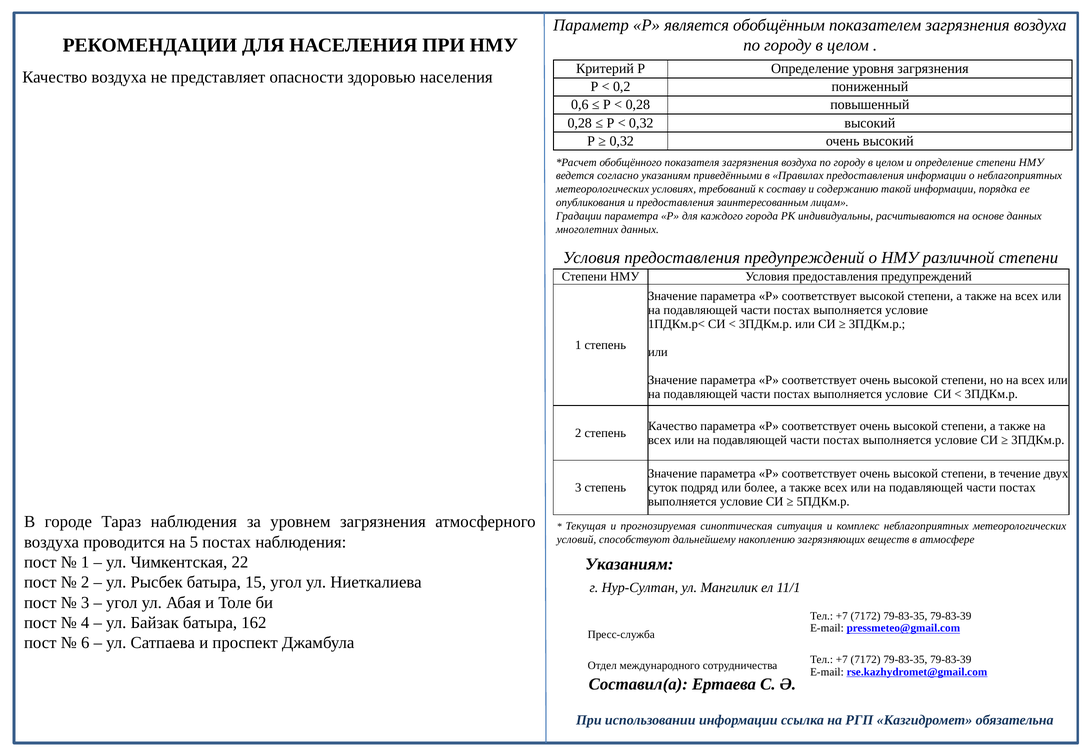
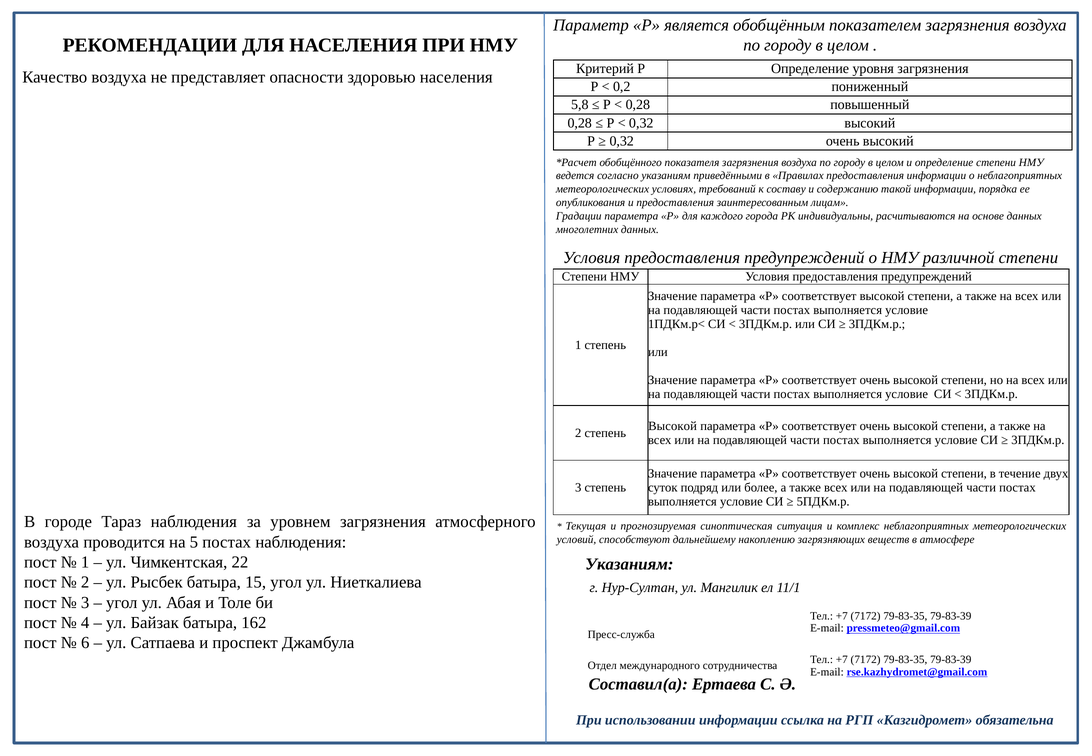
0,6: 0,6 -> 5,8
Качество at (673, 426): Качество -> Высокой
